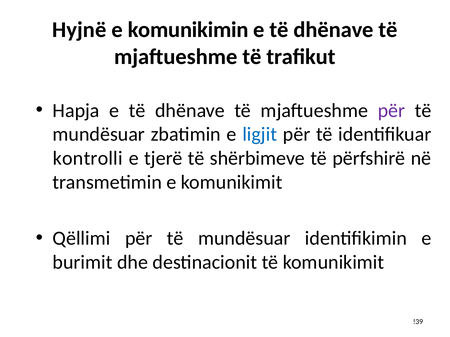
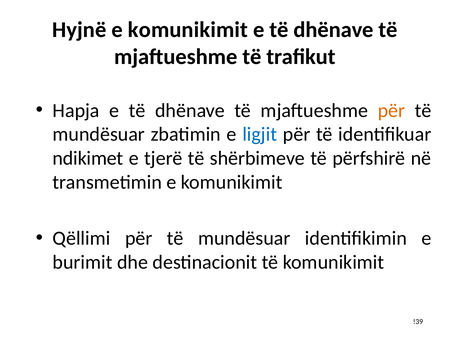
komunikimin at (188, 30): komunikimin -> komunikimit
për at (391, 111) colour: purple -> orange
kontrolli: kontrolli -> ndikimet
